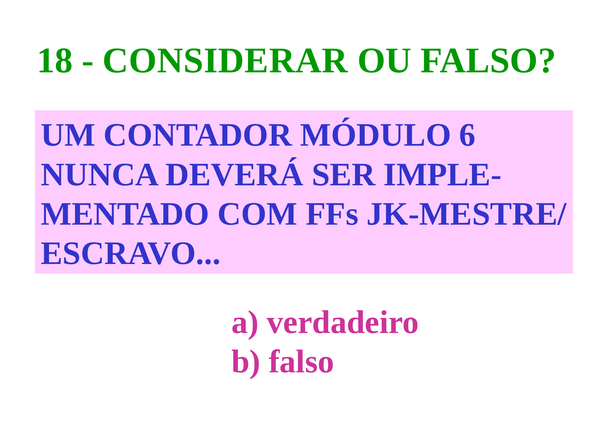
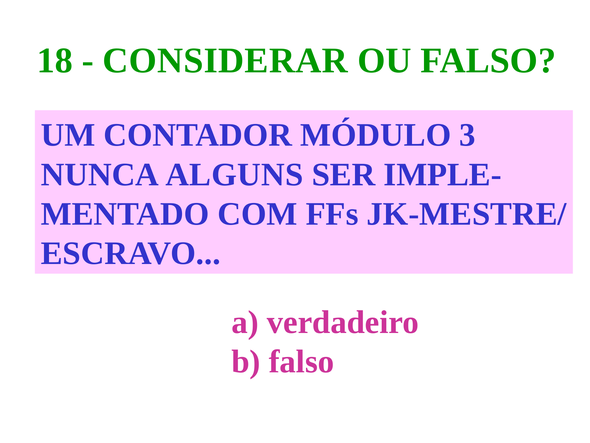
6: 6 -> 3
DEVERÁ: DEVERÁ -> ALGUNS
